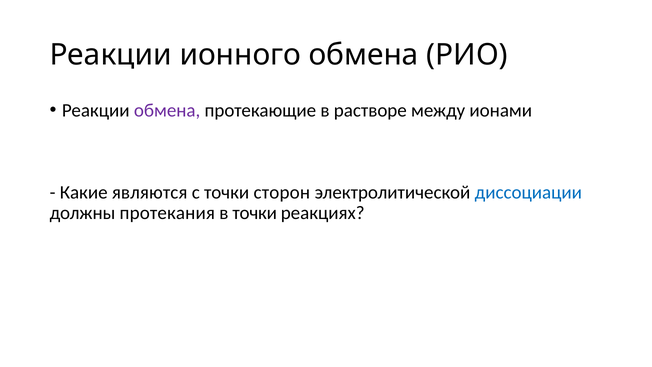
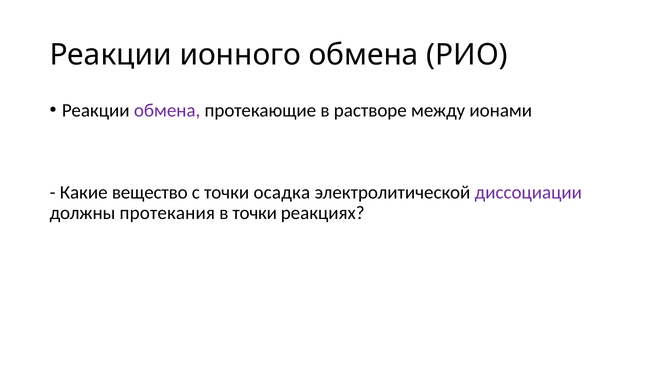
являются: являются -> вещество
сторон: сторон -> осадка
диссоциации colour: blue -> purple
